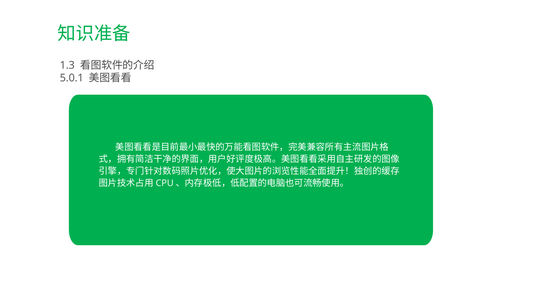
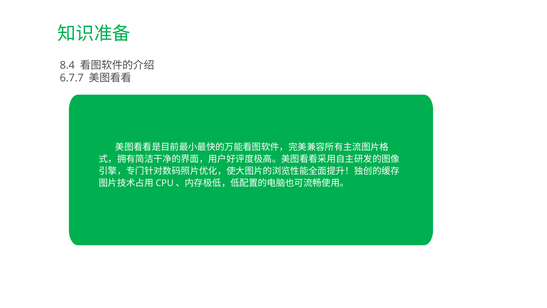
1.3: 1.3 -> 8.4
5.0.1: 5.0.1 -> 6.7.7
